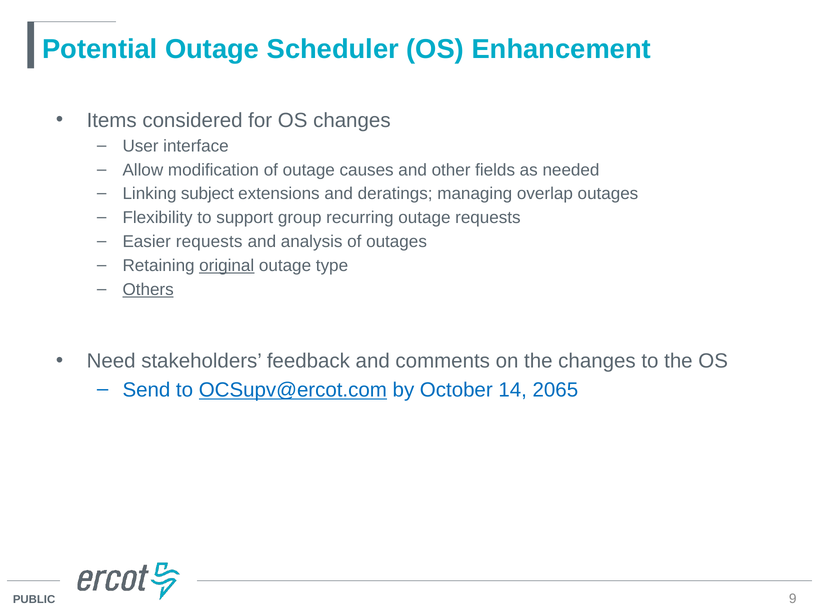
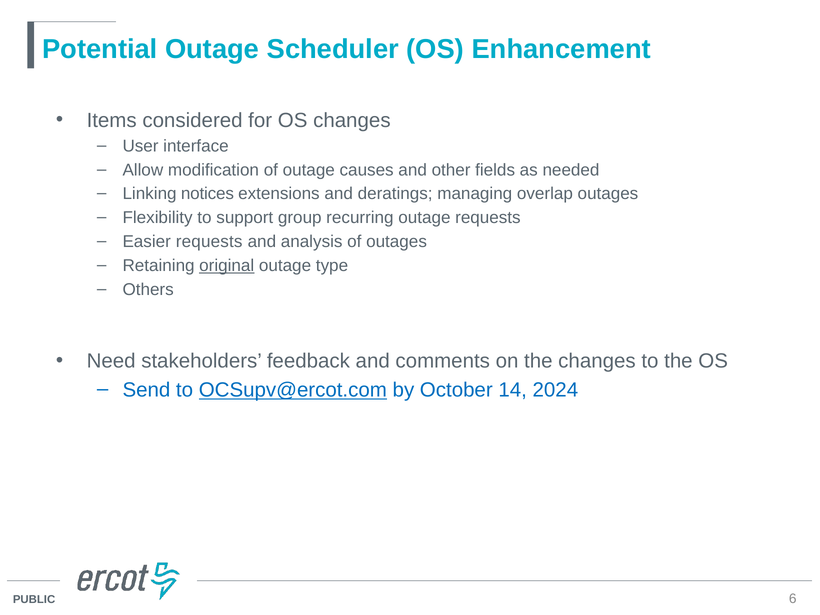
subject: subject -> notices
Others underline: present -> none
2065: 2065 -> 2024
9: 9 -> 6
